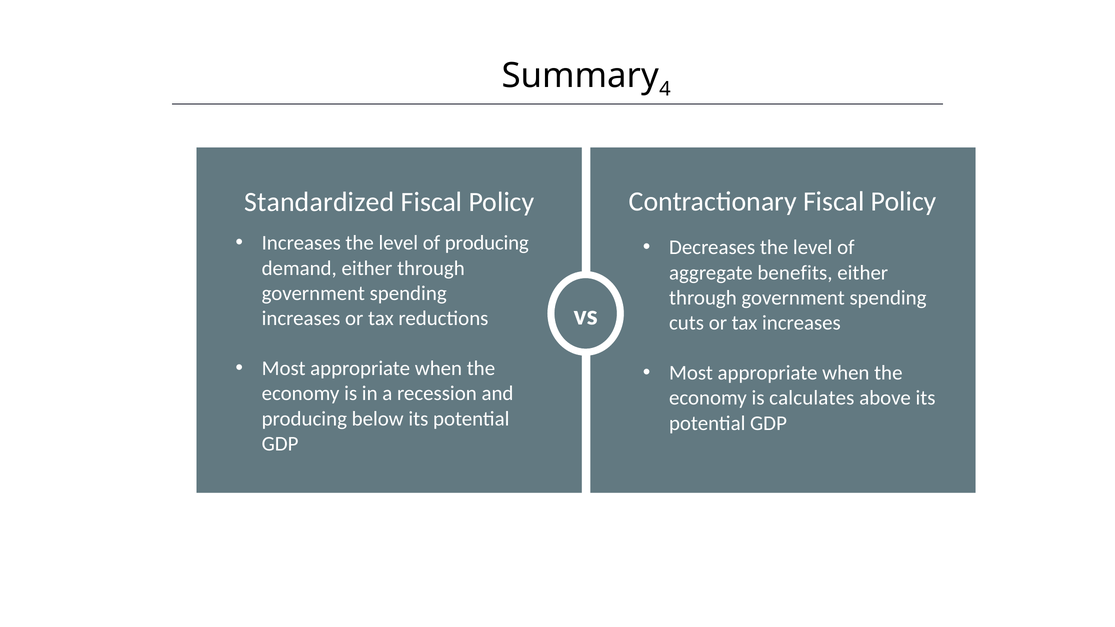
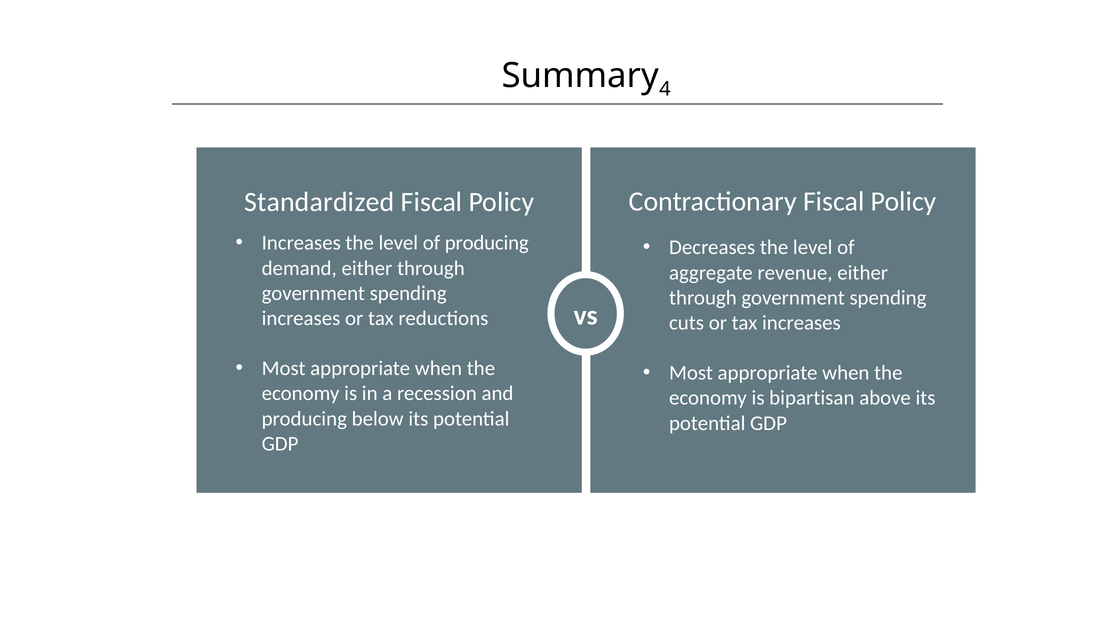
benefits: benefits -> revenue
calculates: calculates -> bipartisan
